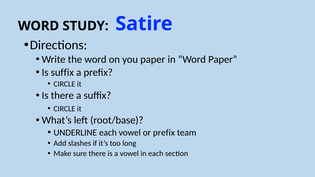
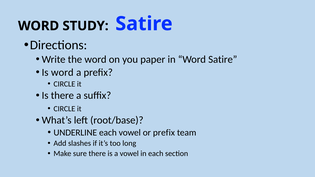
Word Paper: Paper -> Satire
Is suffix: suffix -> word
